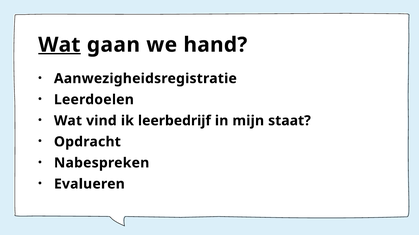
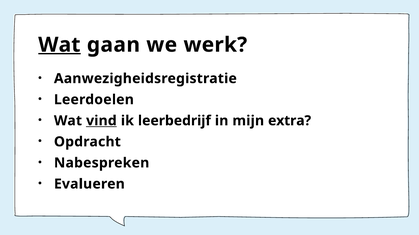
hand: hand -> werk
vind underline: none -> present
staat: staat -> extra
